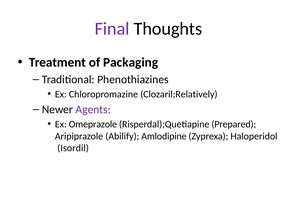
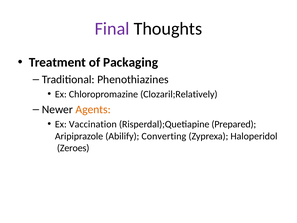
Agents colour: purple -> orange
Omeprazole: Omeprazole -> Vaccination
Amlodipine: Amlodipine -> Converting
Isordil: Isordil -> Zeroes
